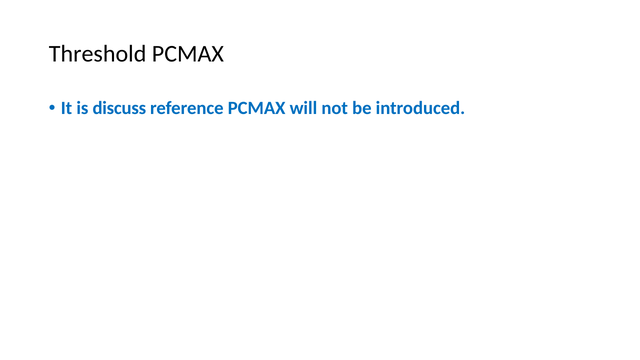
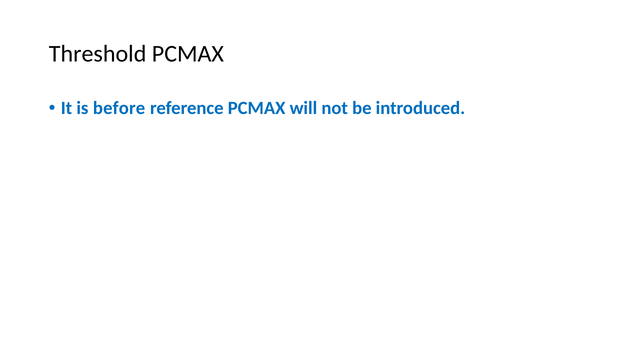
discuss: discuss -> before
